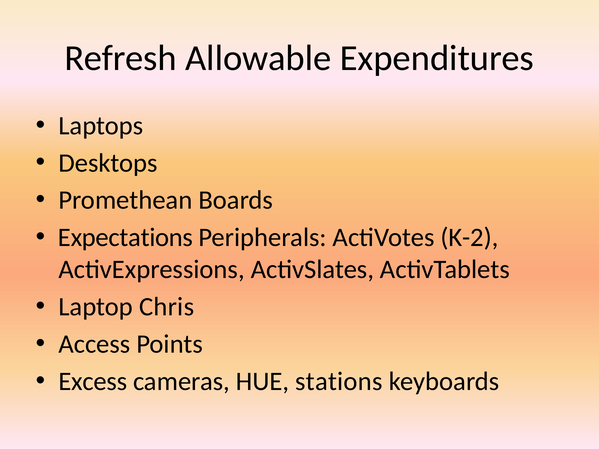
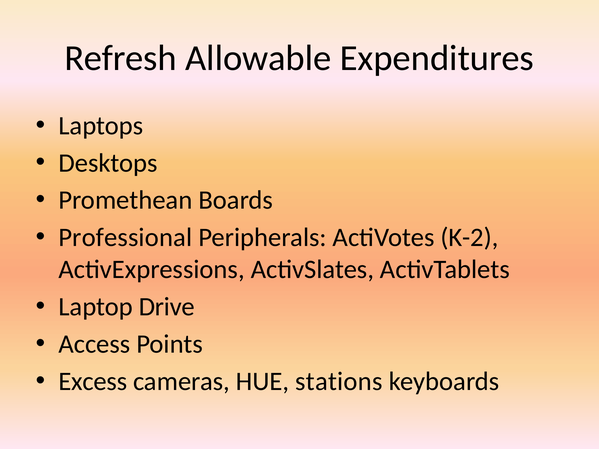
Expectations: Expectations -> Professional
Chris: Chris -> Drive
